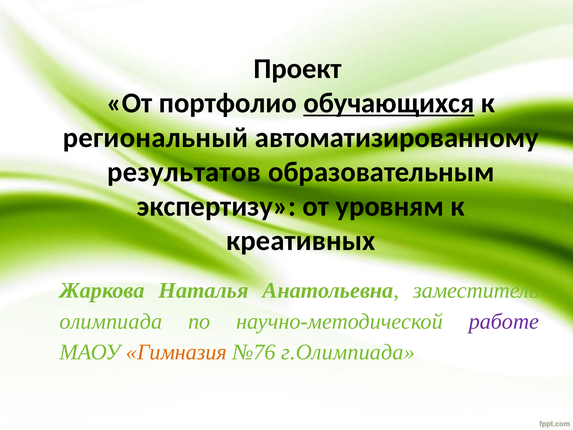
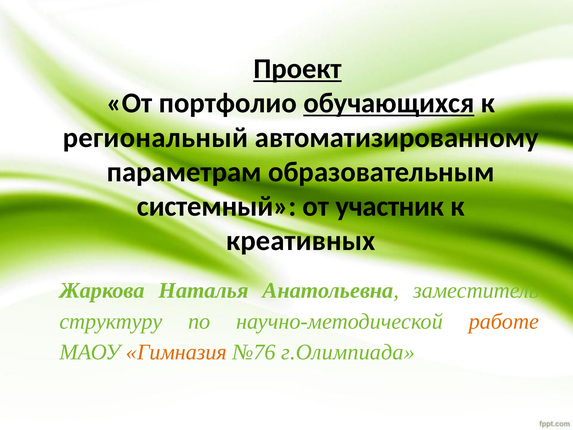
Проект underline: none -> present
результатов: результатов -> параметрам
экспертизу: экспертизу -> системный
уровням: уровням -> участник
олимпиада: олимпиада -> структуру
работе colour: purple -> orange
